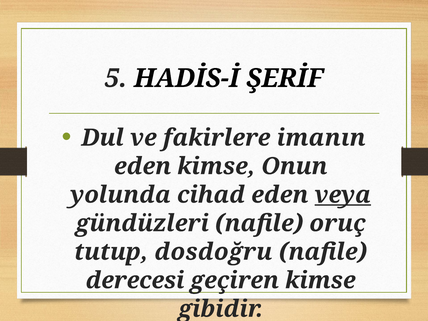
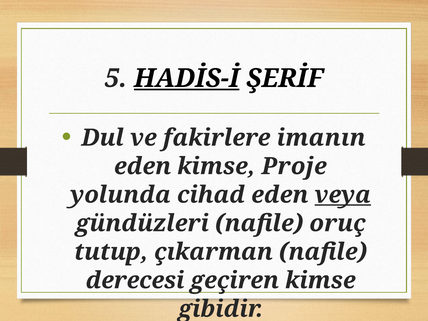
HADİS-İ underline: none -> present
Onun: Onun -> Proje
dosdoğru: dosdoğru -> çıkarman
